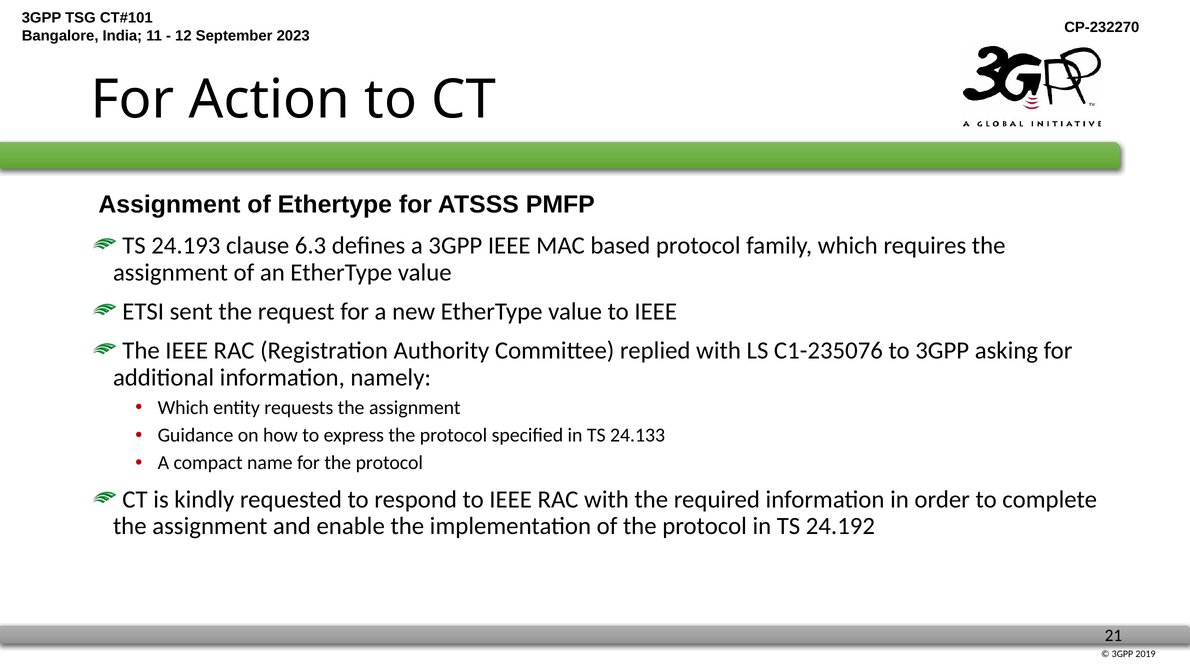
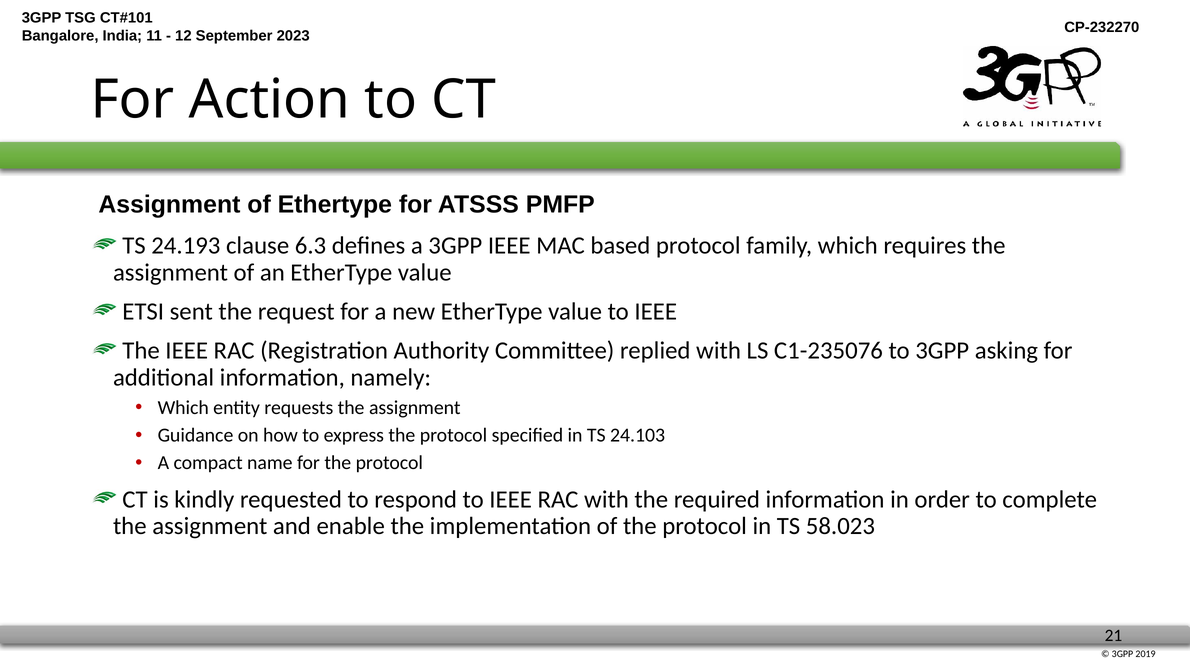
24.133: 24.133 -> 24.103
24.192: 24.192 -> 58.023
